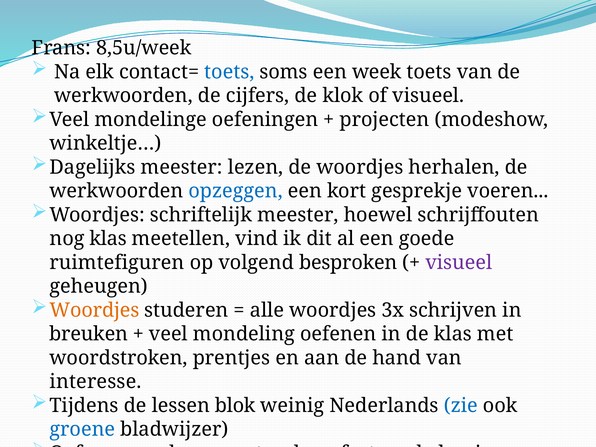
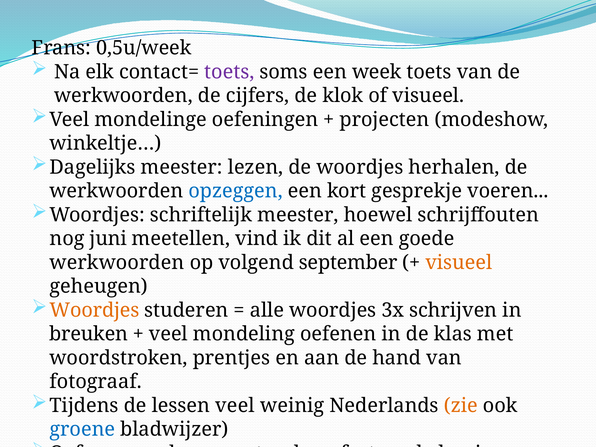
8,5u/week: 8,5u/week -> 0,5u/week
toets at (229, 72) colour: blue -> purple
nog klas: klas -> juni
ruimtefiguren at (117, 263): ruimtefiguren -> werkwoorden
besproken: besproken -> september
visueel at (459, 263) colour: purple -> orange
interesse: interesse -> fotograaf
lessen blok: blok -> veel
zie colour: blue -> orange
